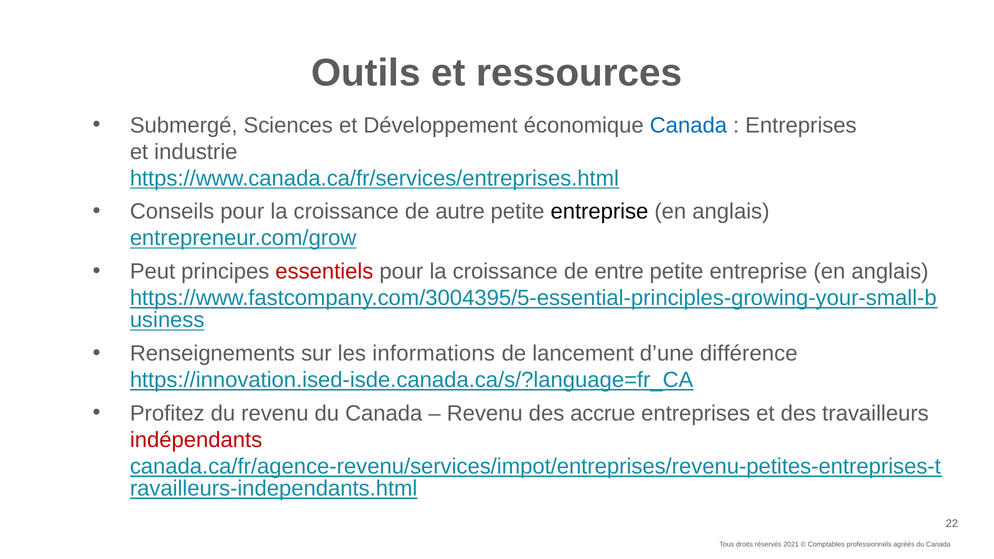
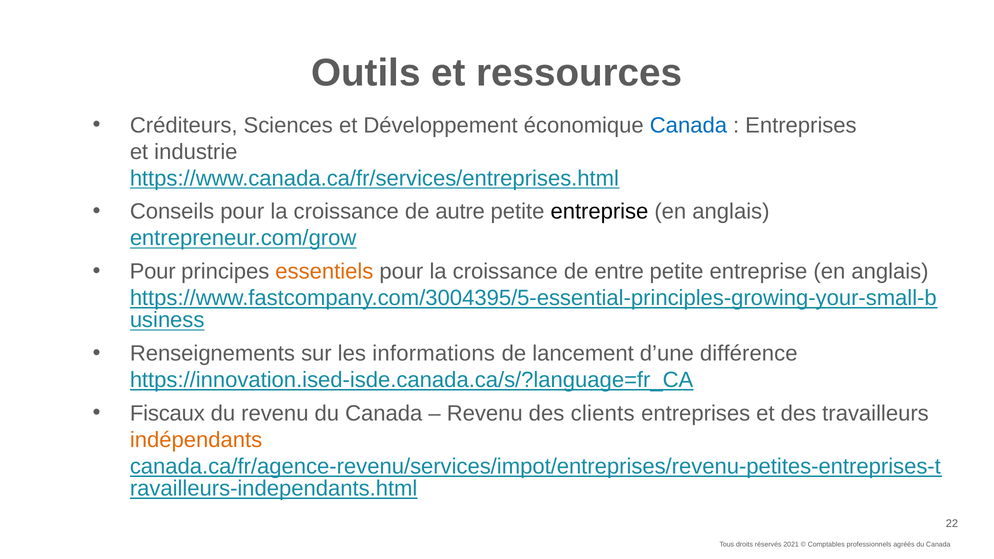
Submergé: Submergé -> Créditeurs
Peut at (153, 272): Peut -> Pour
essentiels colour: red -> orange
Profitez: Profitez -> Fiscaux
accrue: accrue -> clients
indépendants colour: red -> orange
